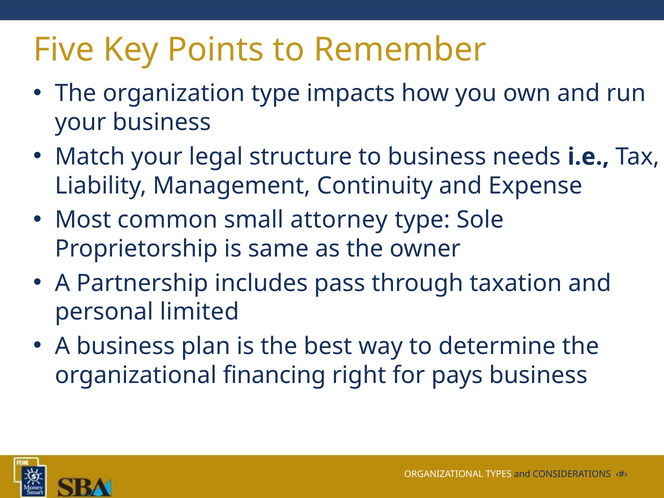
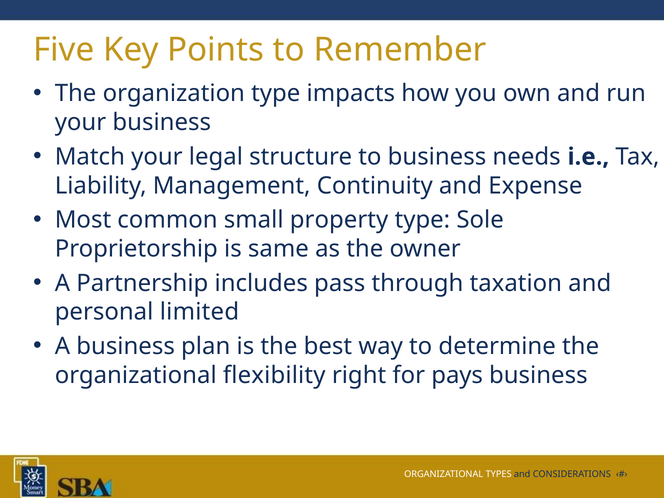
attorney: attorney -> property
financing: financing -> flexibility
